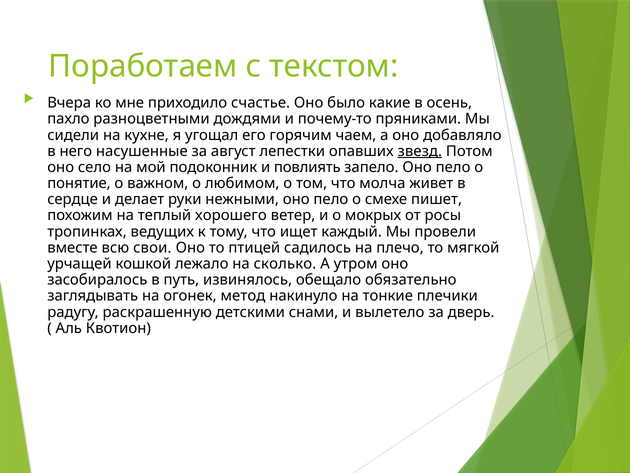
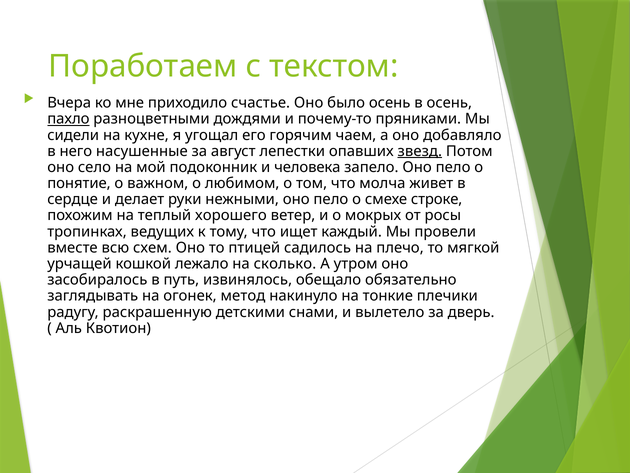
было какие: какие -> осень
пахло underline: none -> present
повлиять: повлиять -> человека
пишет: пишет -> строке
свои: свои -> схем
